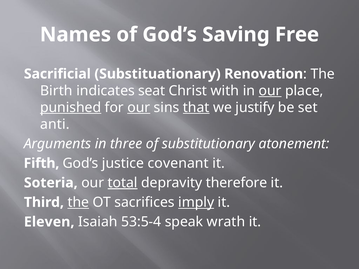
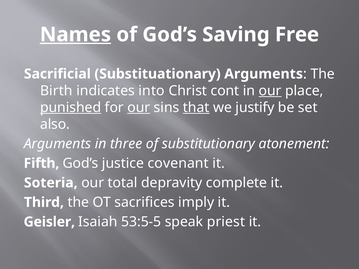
Names underline: none -> present
Substituationary Renovation: Renovation -> Arguments
seat: seat -> into
with: with -> cont
anti: anti -> also
total underline: present -> none
therefore: therefore -> complete
the at (78, 203) underline: present -> none
imply underline: present -> none
Eleven: Eleven -> Geisler
53:5-4: 53:5-4 -> 53:5-5
wrath: wrath -> priest
